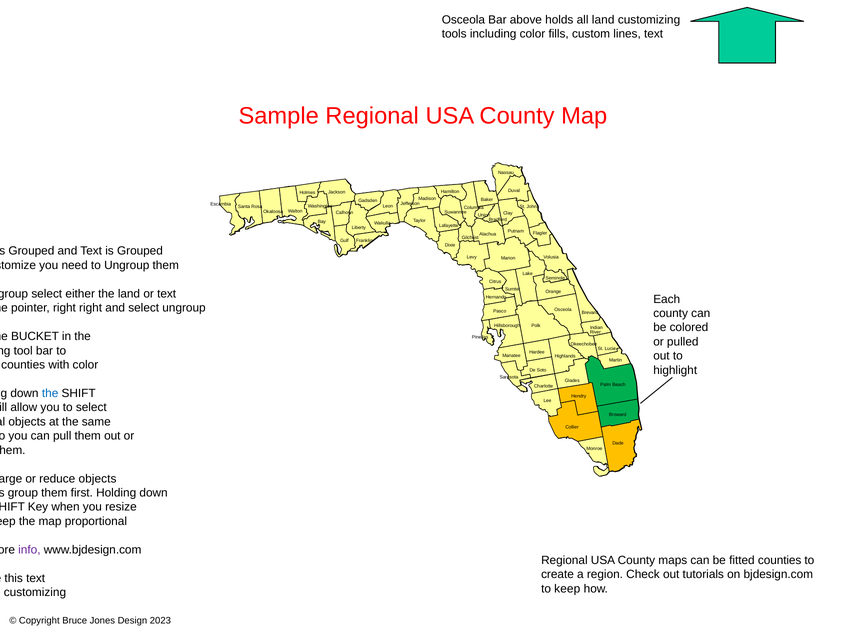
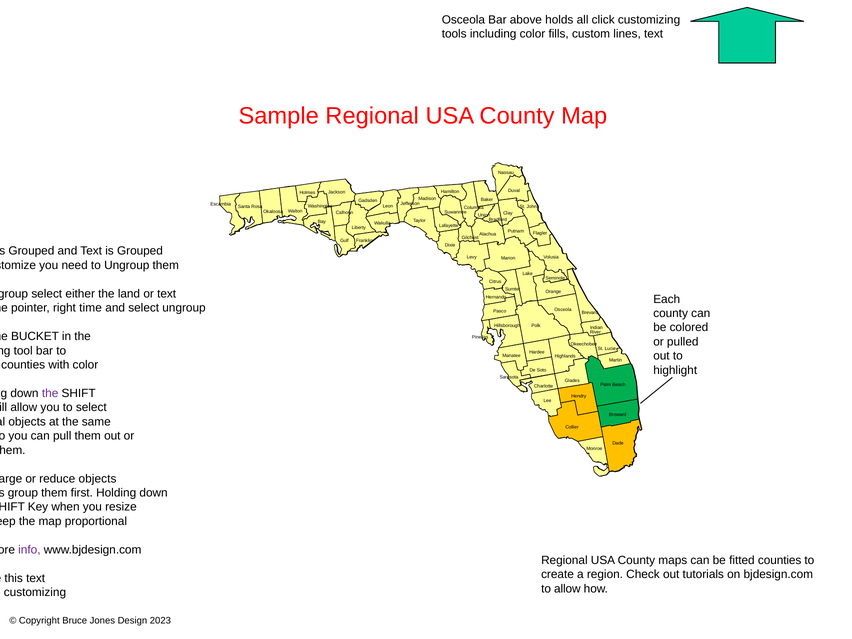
all land: land -> click
right right: right -> time
the at (50, 393) colour: blue -> purple
to keep: keep -> allow
